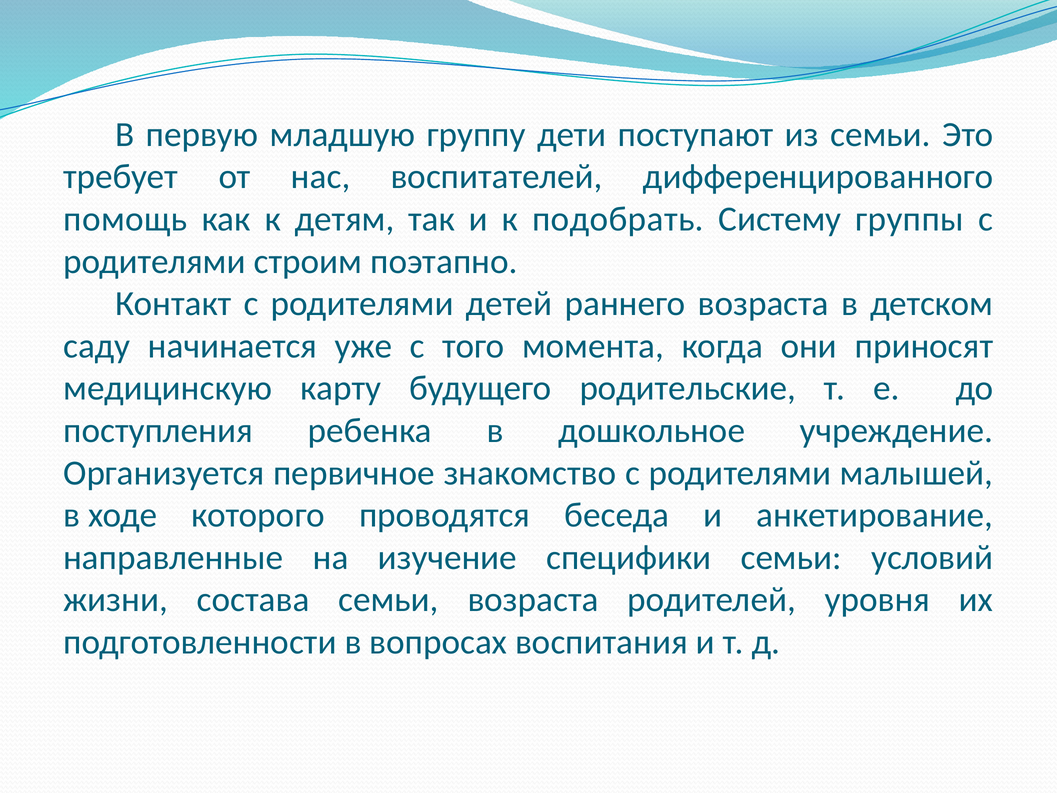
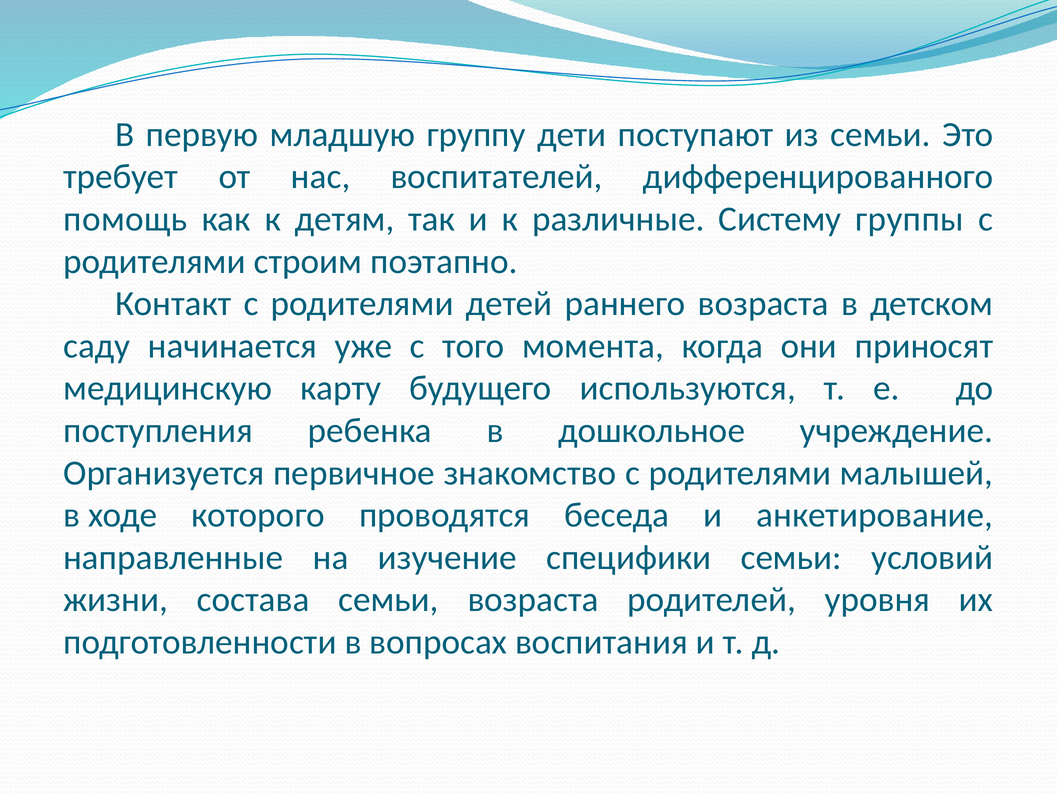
подобрать: подобрать -> различные
родительские: родительские -> используются
